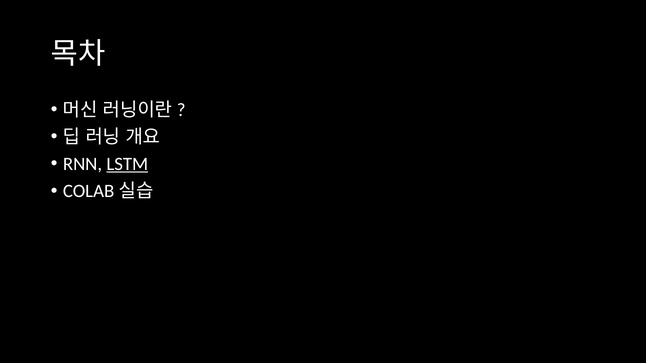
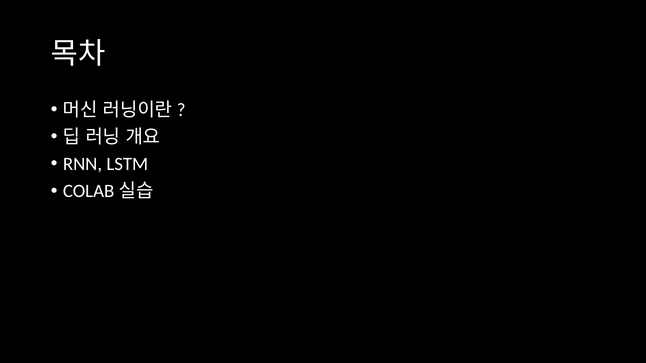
LSTM underline: present -> none
